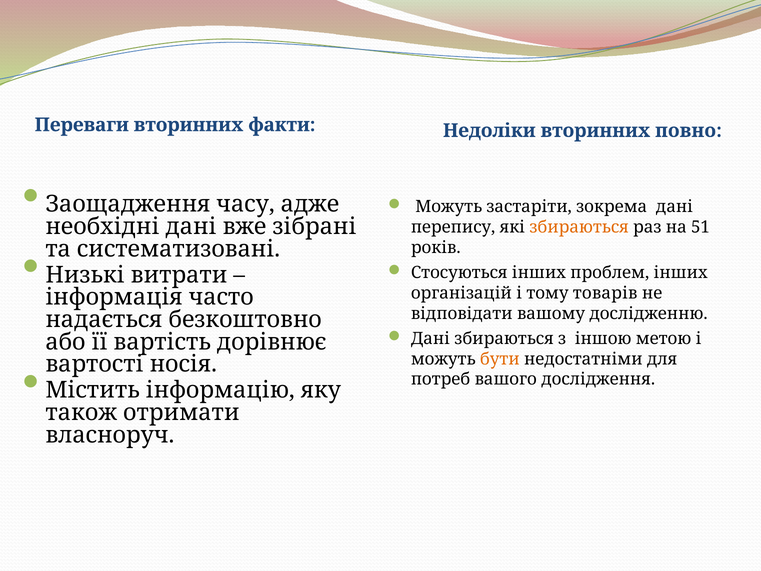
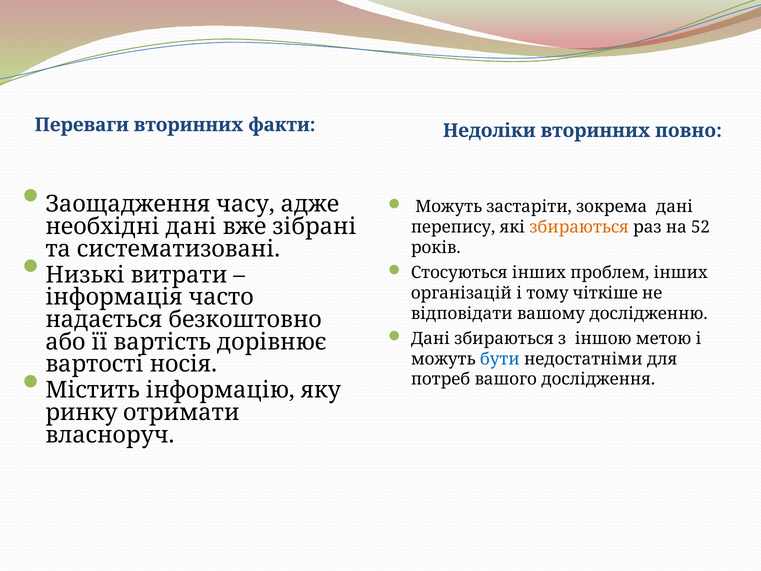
51: 51 -> 52
товарів: товарів -> чіткіше
бути colour: orange -> blue
також: також -> ринку
